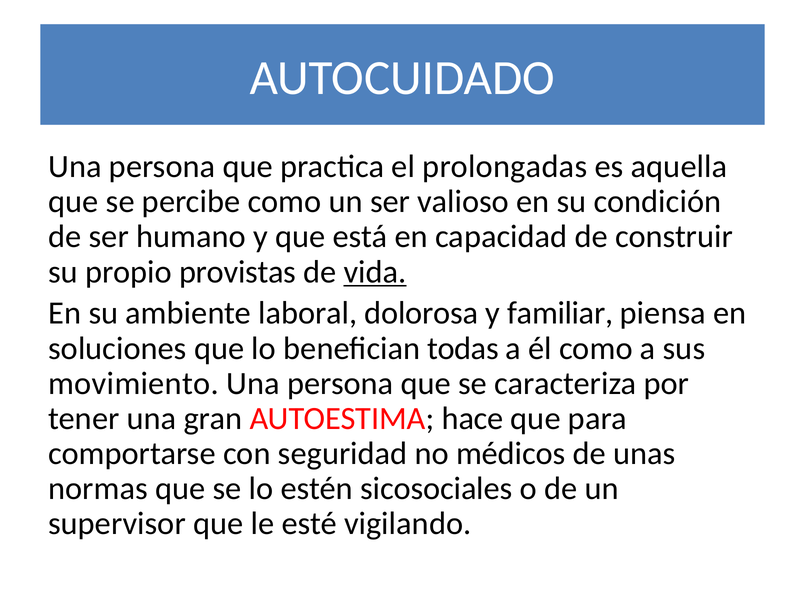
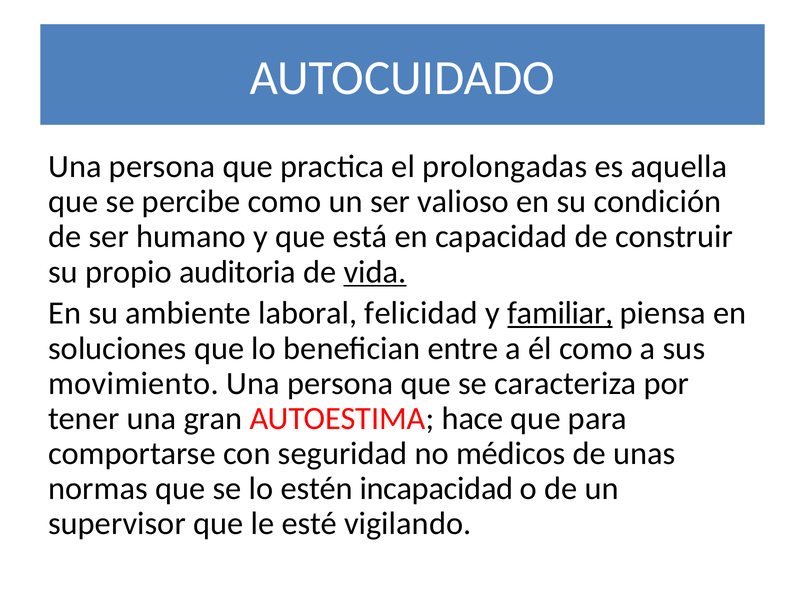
provistas: provistas -> auditoria
dolorosa: dolorosa -> felicidad
familiar underline: none -> present
todas: todas -> entre
sicosociales: sicosociales -> incapacidad
